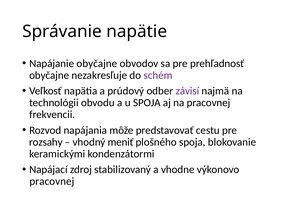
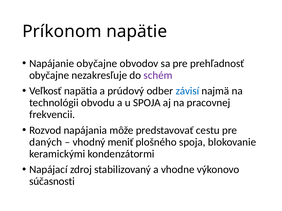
Správanie: Správanie -> Príkonom
závisí colour: purple -> blue
rozsahy: rozsahy -> daných
pracovnej at (52, 182): pracovnej -> súčasnosti
